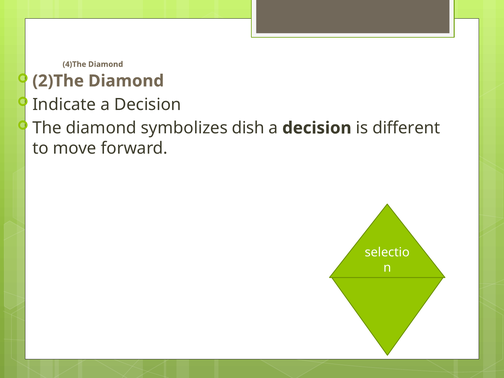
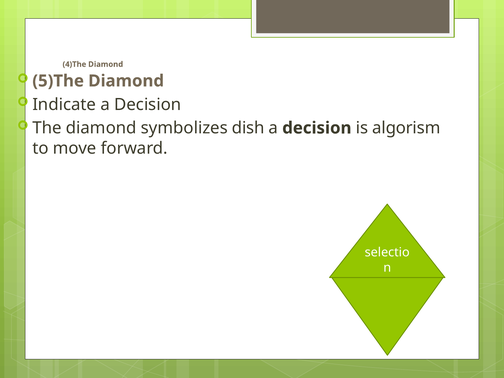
2)The: 2)The -> 5)The
different: different -> algorism
